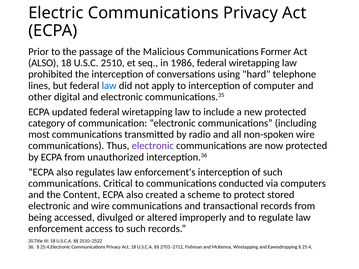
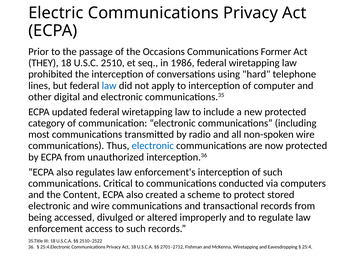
Malicious: Malicious -> Occasions
ALSO at (43, 63): ALSO -> THEY
electronic at (153, 146) colour: purple -> blue
